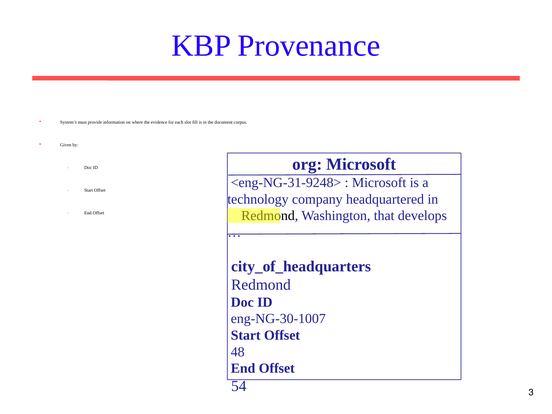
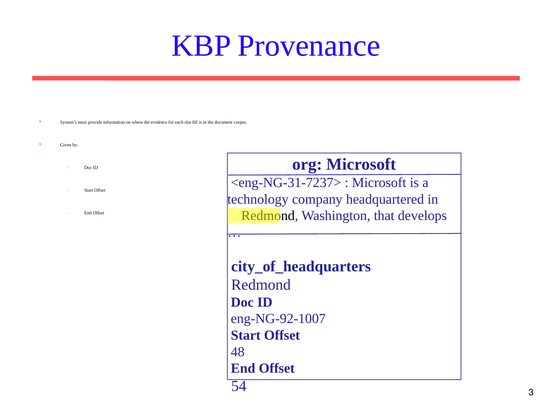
<eng-NG-31-9248>: <eng-NG-31-9248> -> <eng-NG-31-7237>
eng-NG-30-1007: eng-NG-30-1007 -> eng-NG-92-1007
